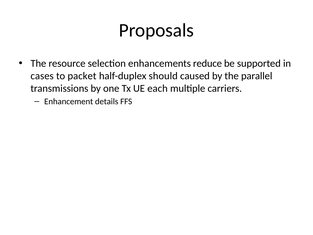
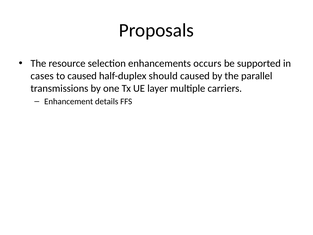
reduce: reduce -> occurs
to packet: packet -> caused
each: each -> layer
